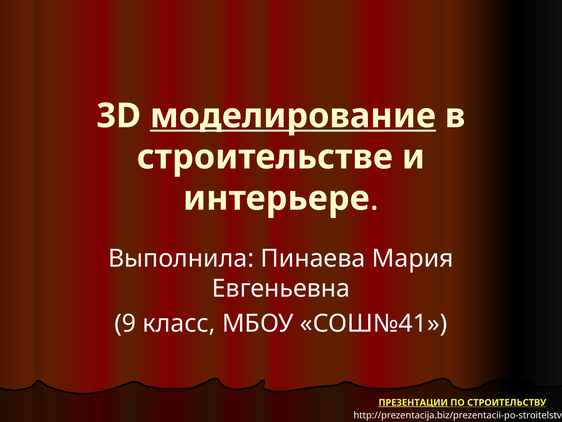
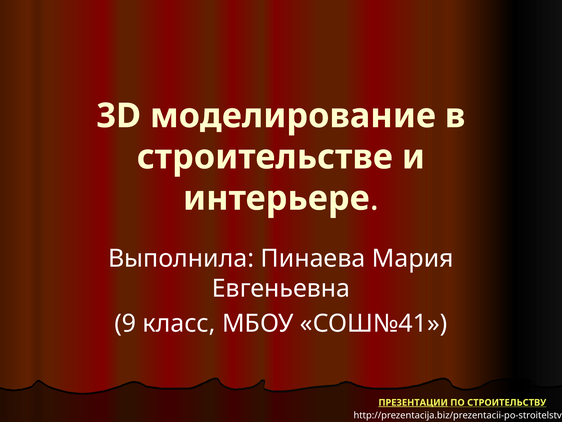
моделирование underline: present -> none
